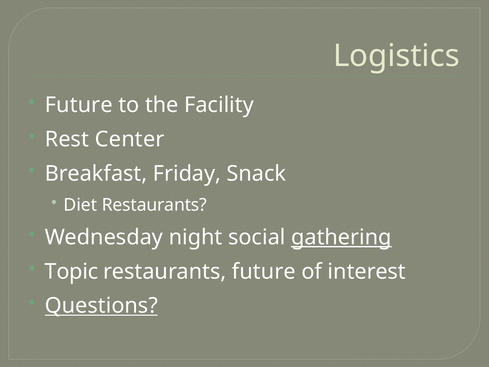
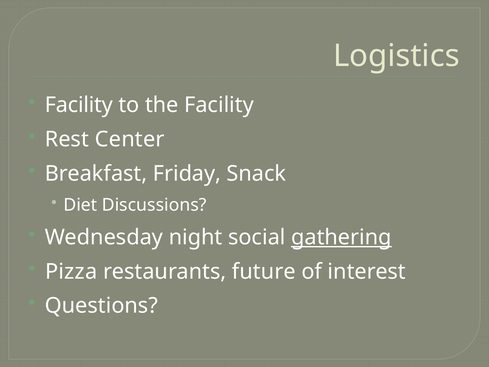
Future at (79, 105): Future -> Facility
Diet Restaurants: Restaurants -> Discussions
Topic: Topic -> Pizza
Questions underline: present -> none
